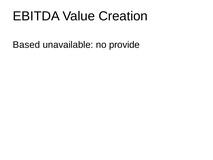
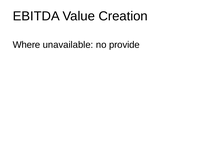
Based: Based -> Where
